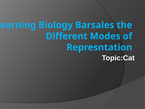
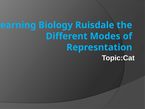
Barsales: Barsales -> Ruisdale
